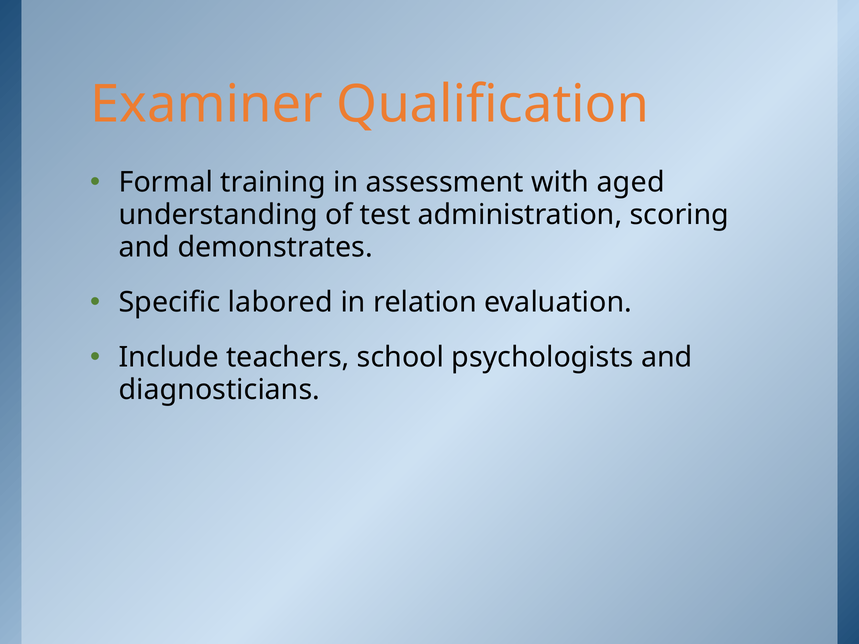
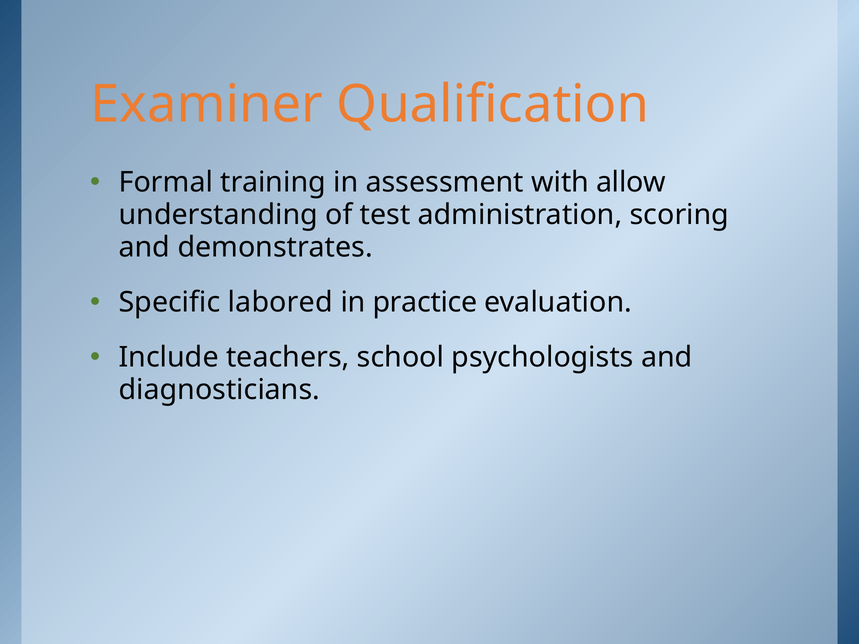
aged: aged -> allow
relation: relation -> practice
